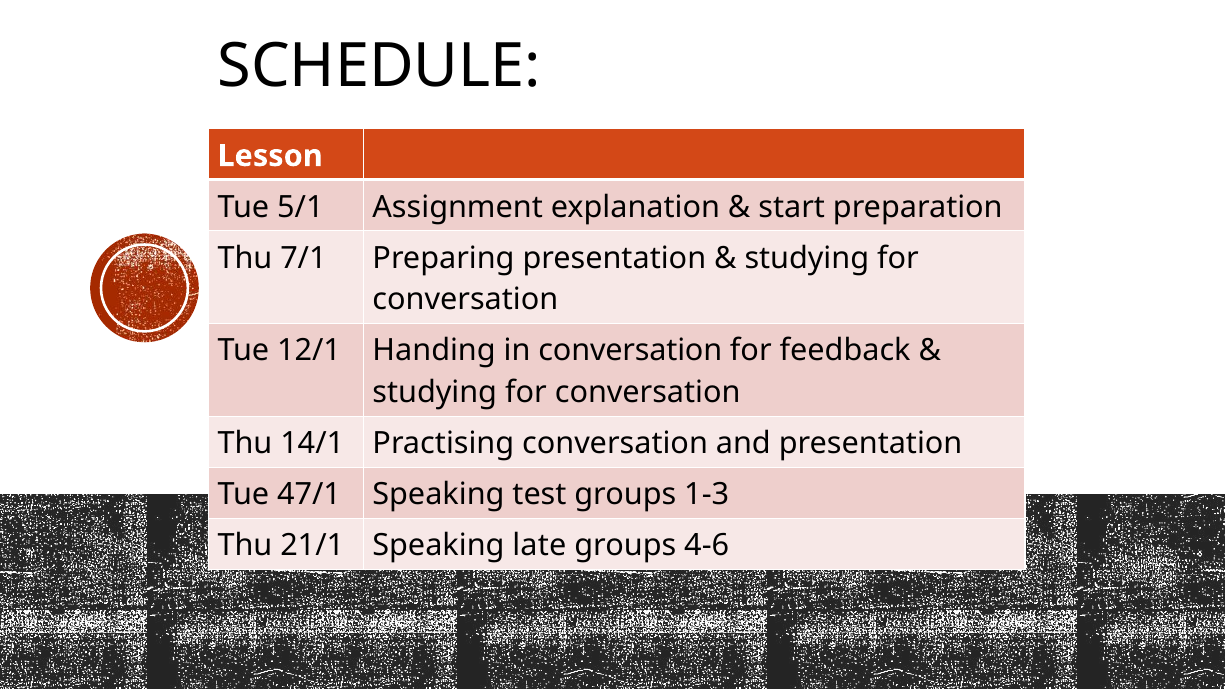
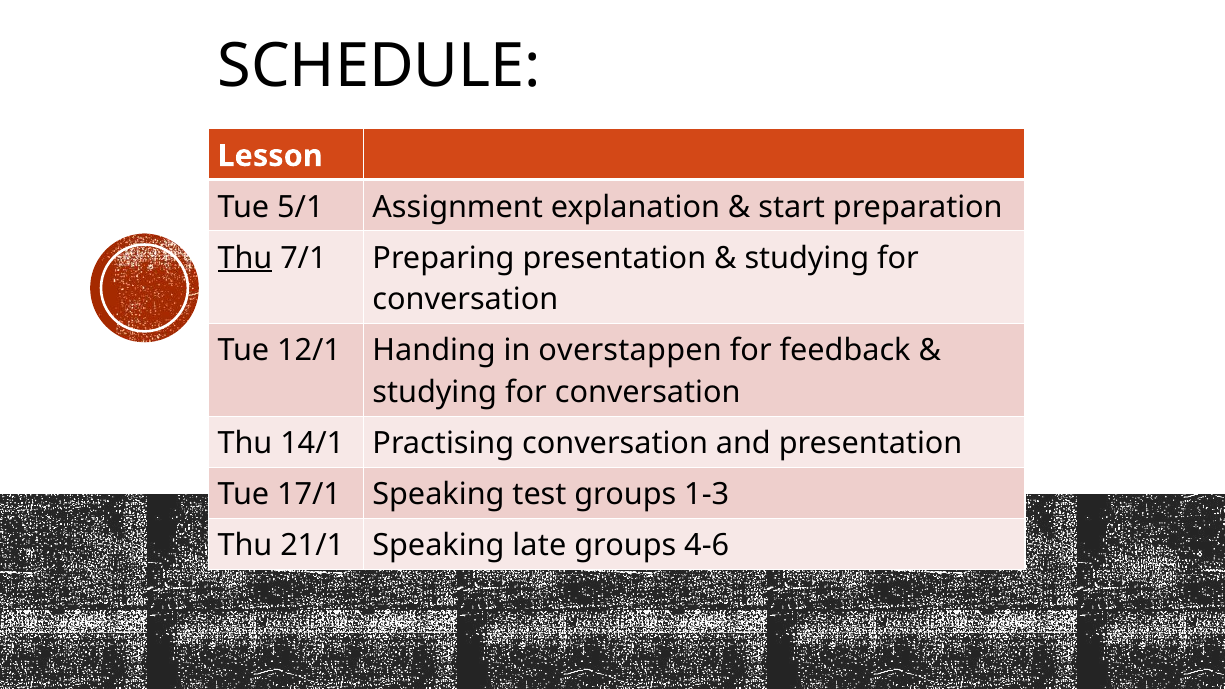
Thu at (245, 258) underline: none -> present
in conversation: conversation -> overstappen
47/1: 47/1 -> 17/1
